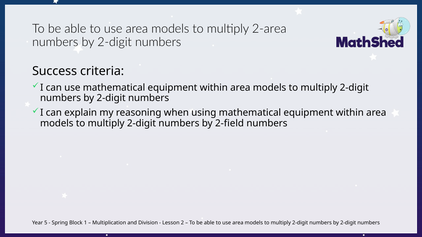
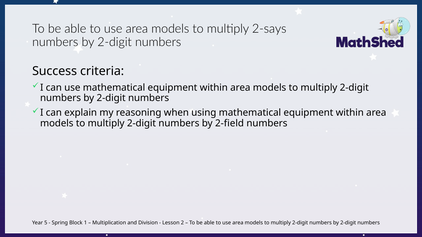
2-area: 2-area -> 2-says
